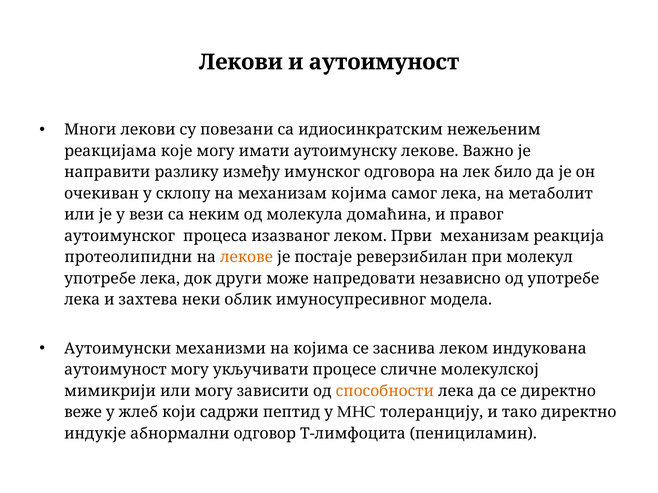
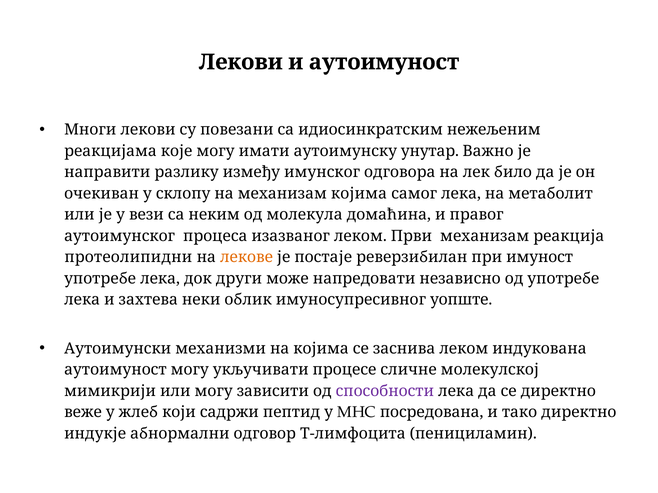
аутоимунску лекове: лекове -> унутар
молекул: молекул -> имуност
модела: модела -> уопште
способности colour: orange -> purple
толеранцију: толеранцију -> посредована
